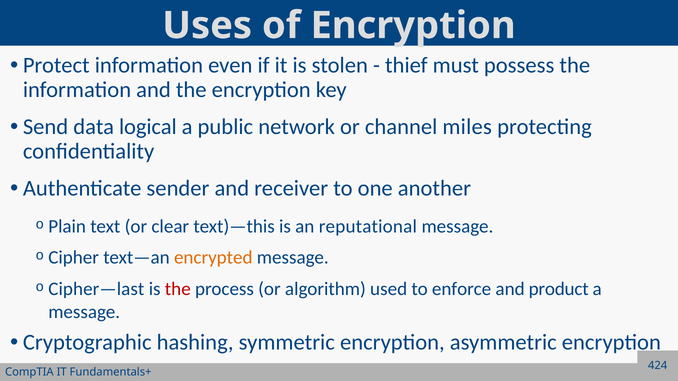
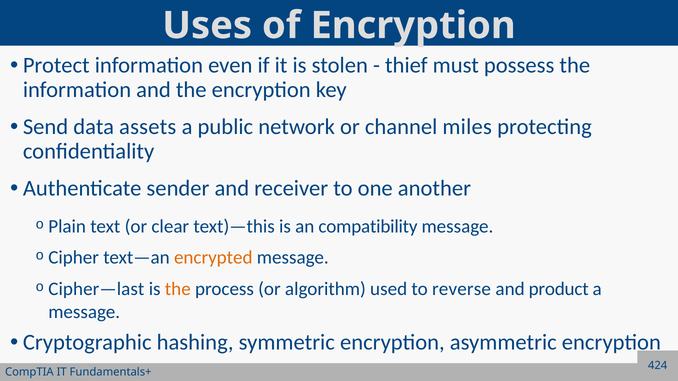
logical: logical -> assets
reputational: reputational -> compatibility
the at (178, 289) colour: red -> orange
enforce: enforce -> reverse
